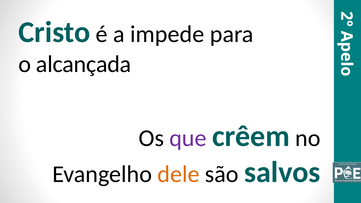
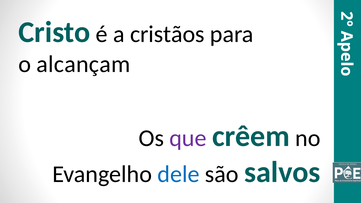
impede: impede -> cristãos
alcançada: alcançada -> alcançam
dele colour: orange -> blue
